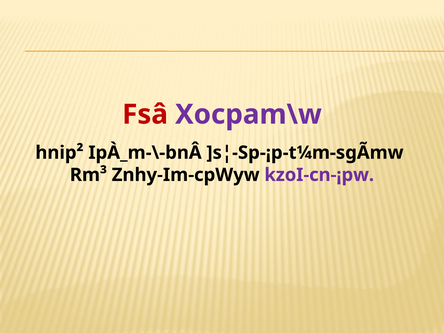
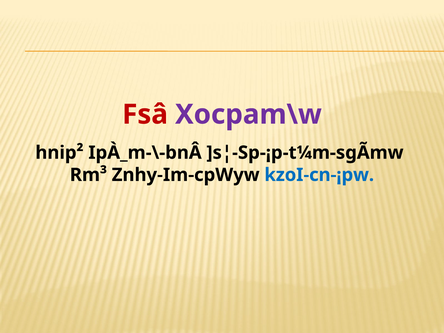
kzoI-cn-¡pw colour: purple -> blue
